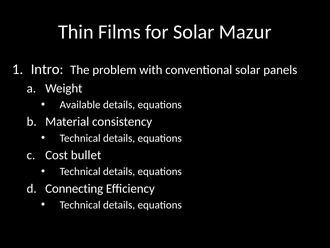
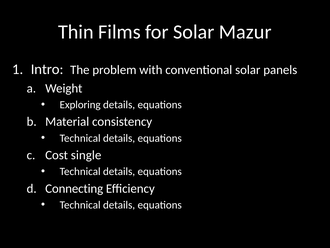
Available: Available -> Exploring
bullet: bullet -> single
